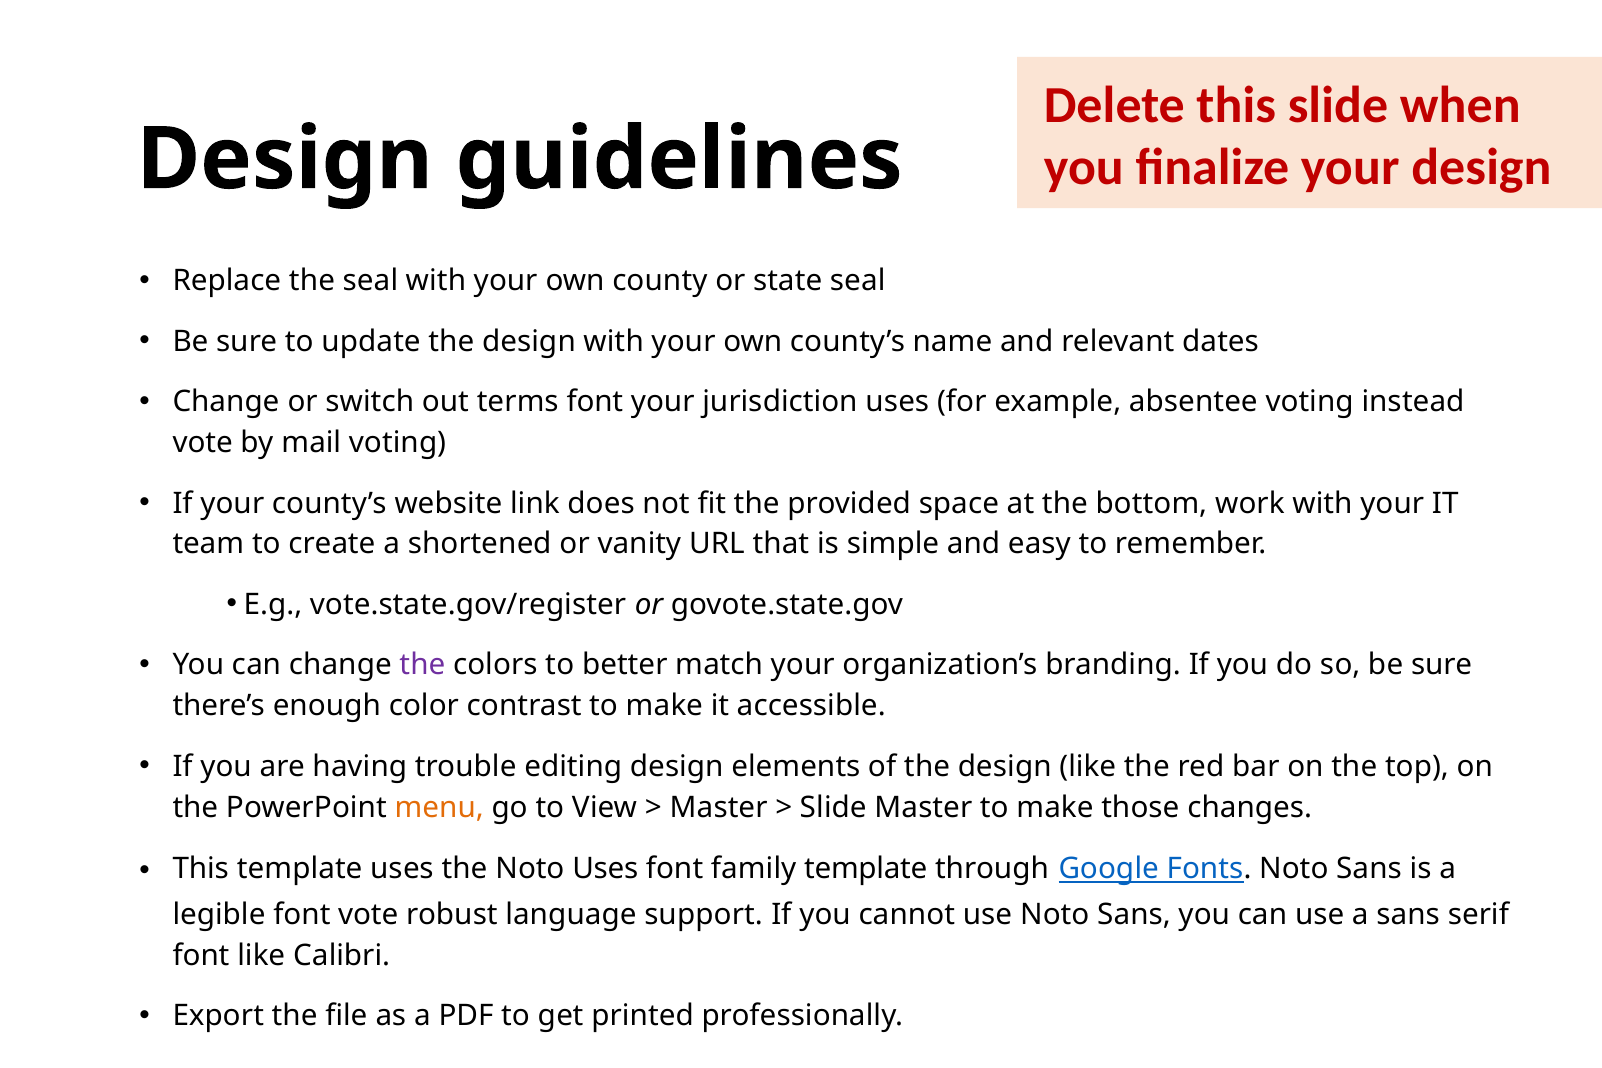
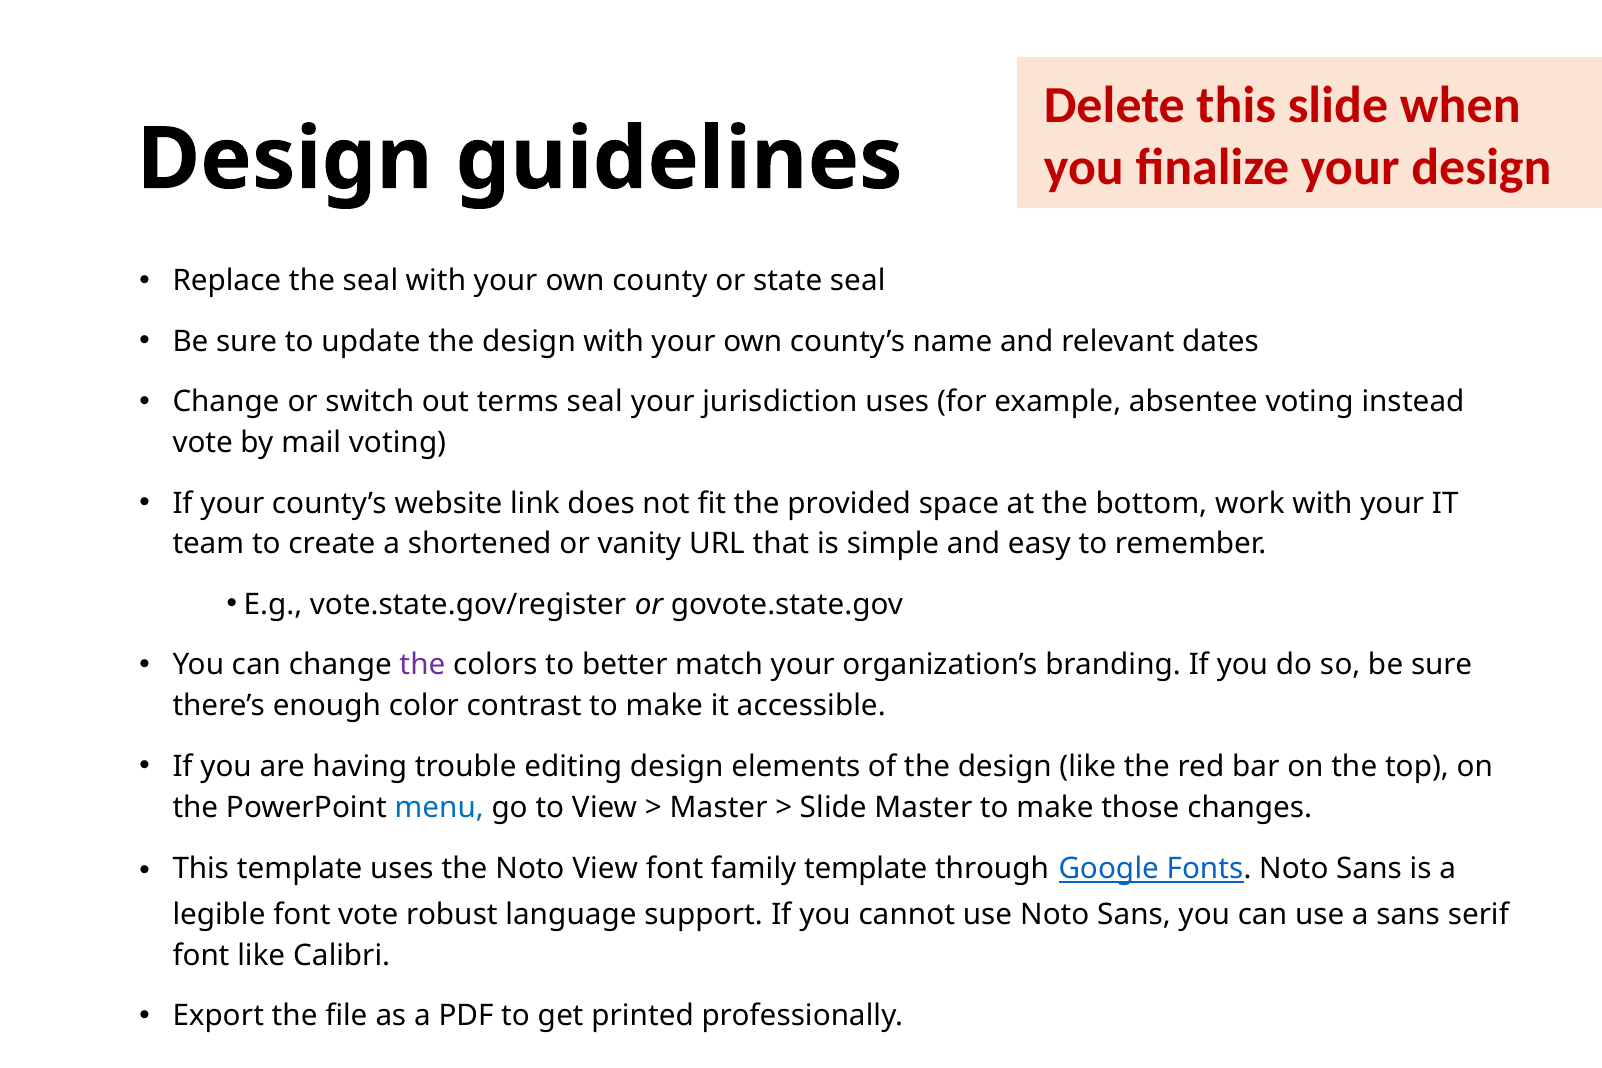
terms font: font -> seal
menu colour: orange -> blue
Noto Uses: Uses -> View
